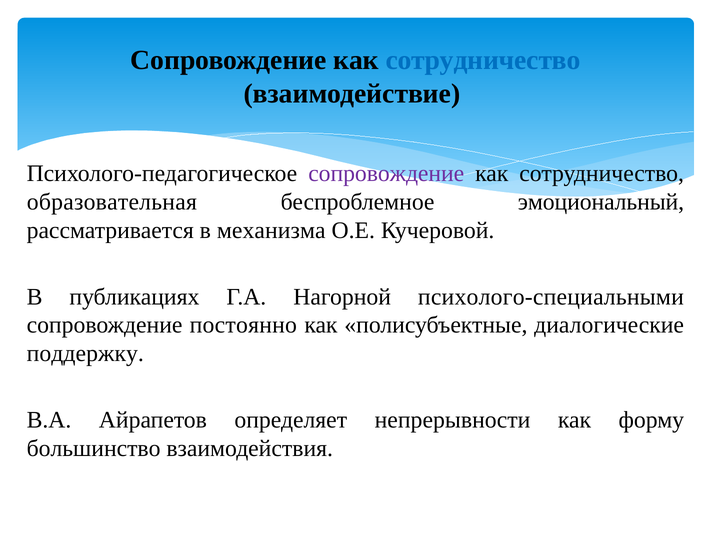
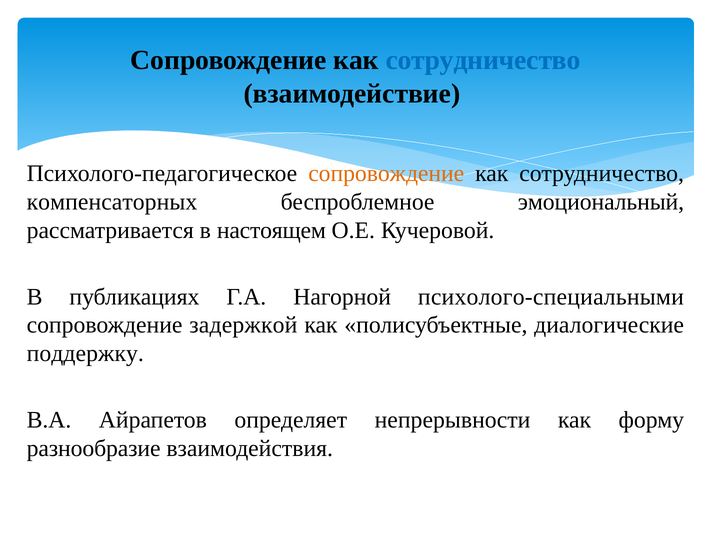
сопровождение at (386, 174) colour: purple -> orange
образовательная: образовательная -> компенсаторных
механизма: механизма -> настоящем
постоянно: постоянно -> задержкой
большинство: большинство -> разнообразие
